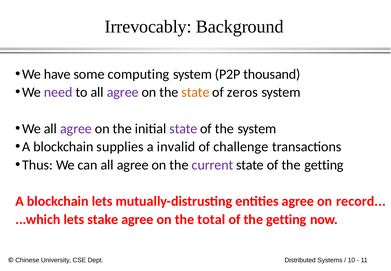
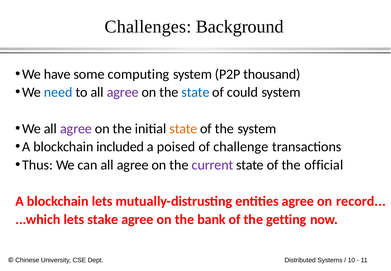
Irrevocably: Irrevocably -> Challenges
need colour: purple -> blue
state at (195, 92) colour: orange -> blue
zeros: zeros -> could
state at (183, 129) colour: purple -> orange
supplies: supplies -> included
invalid: invalid -> poised
state of the getting: getting -> official
total: total -> bank
